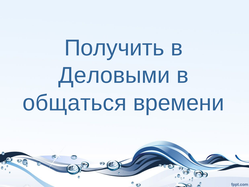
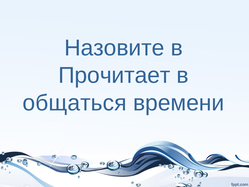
Получить: Получить -> Назовите
Деловыми: Деловыми -> Прочитает
